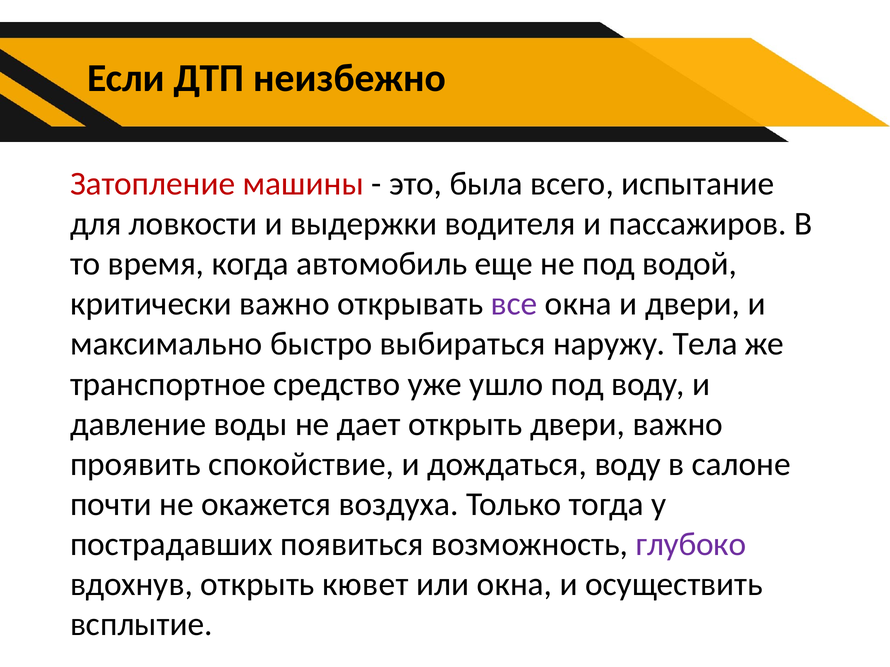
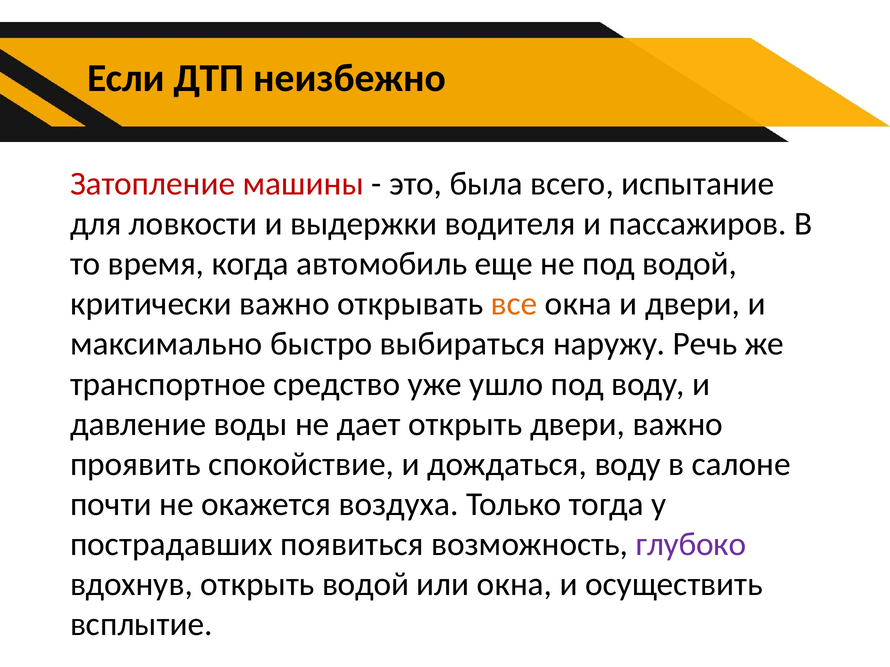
все colour: purple -> orange
Тела: Тела -> Речь
открыть кювет: кювет -> водой
